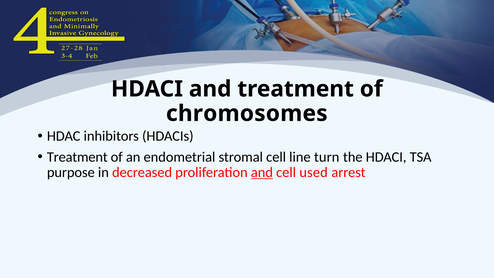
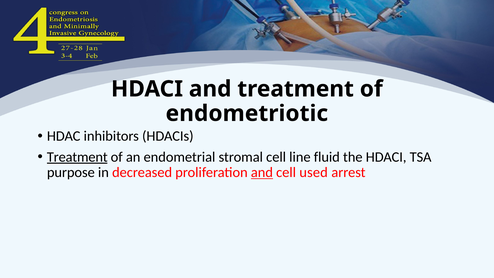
chromosomes: chromosomes -> endometriotic
Treatment at (77, 157) underline: none -> present
turn: turn -> fluid
